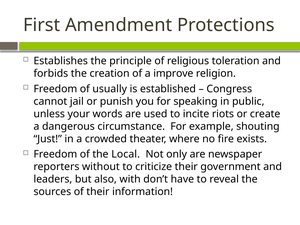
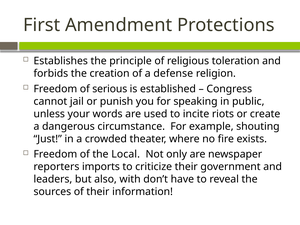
improve: improve -> defense
usually: usually -> serious
without: without -> imports
